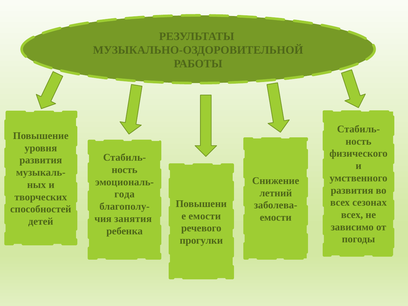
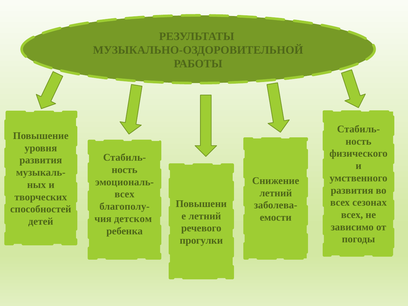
года at (124, 194): года -> всех
емости at (205, 216): емости -> летний
занятия: занятия -> детском
